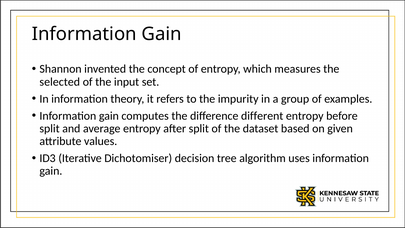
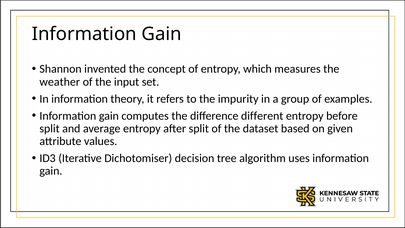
selected: selected -> weather
